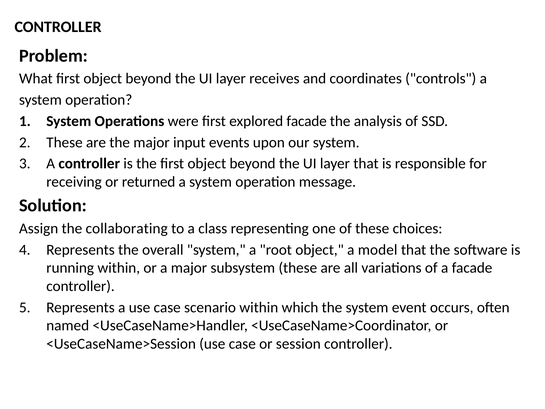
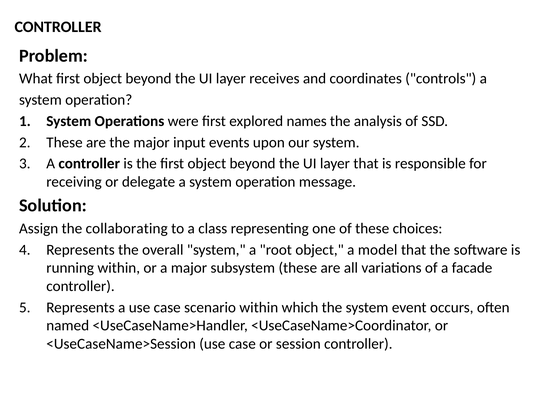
explored facade: facade -> names
returned: returned -> delegate
